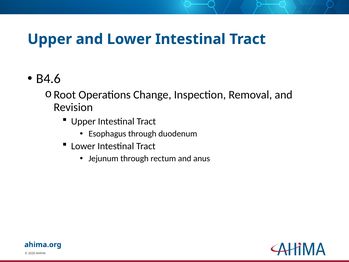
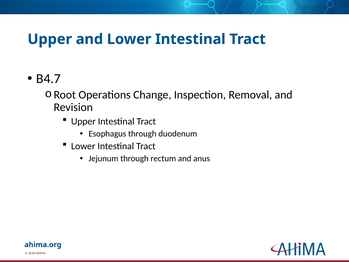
B4.6: B4.6 -> B4.7
